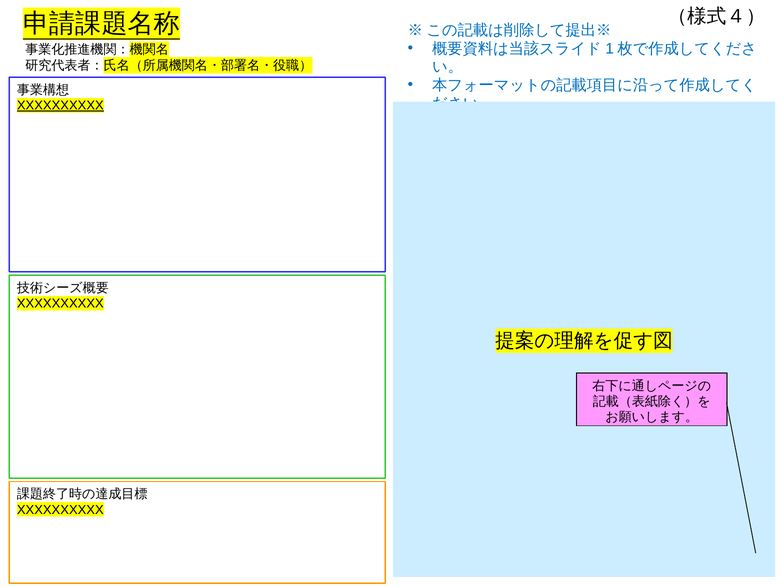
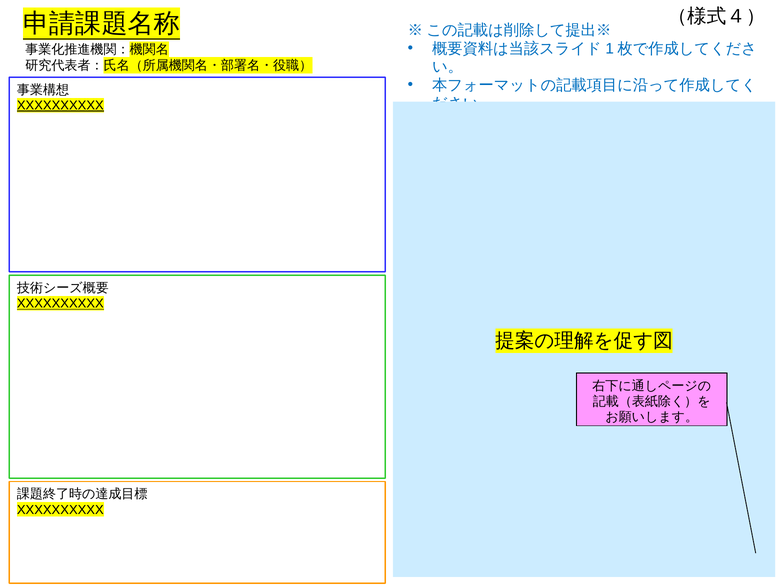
XXXXXXXXXX at (60, 304) underline: none -> present
